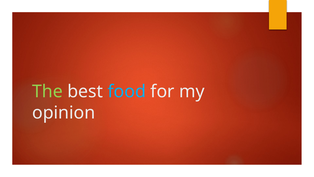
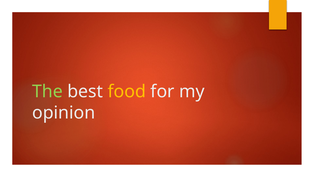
food colour: light blue -> yellow
